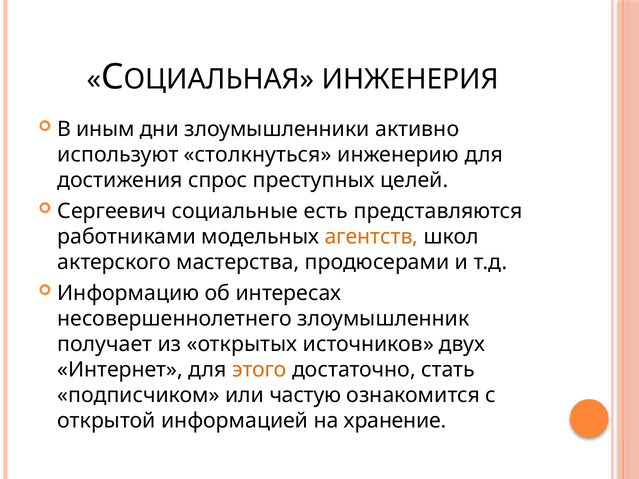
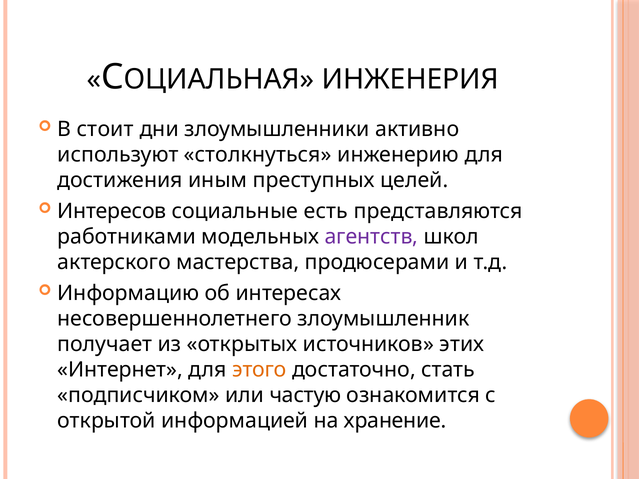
иным: иным -> стоит
спрос: спрос -> иным
Сергеевич: Сергеевич -> Интересов
агентств colour: orange -> purple
двух: двух -> этих
